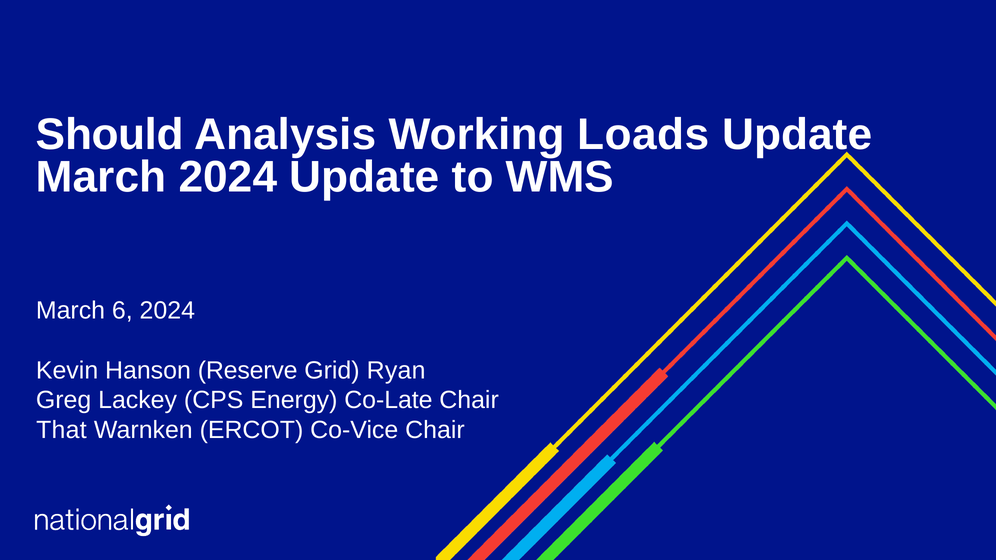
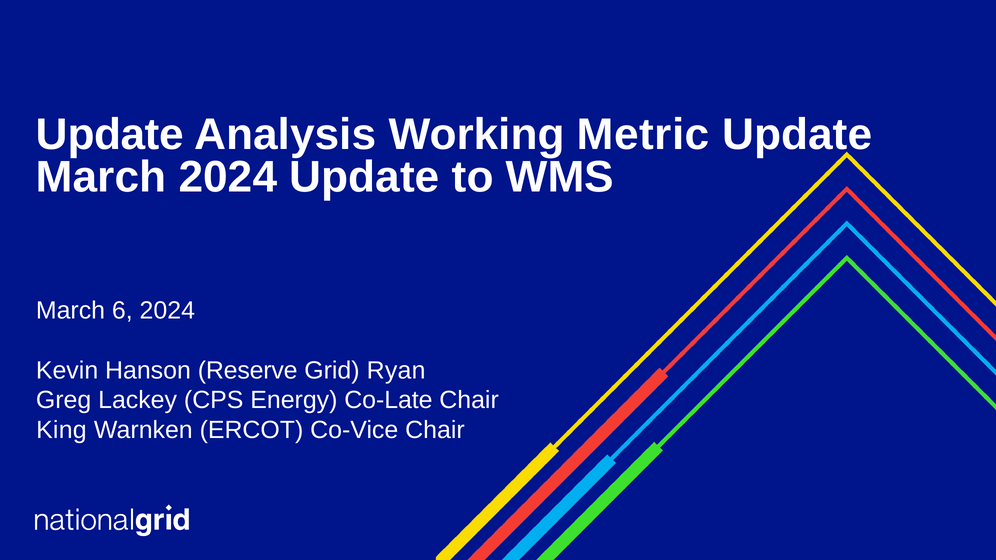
Should at (110, 135): Should -> Update
Loads: Loads -> Metric
That: That -> King
